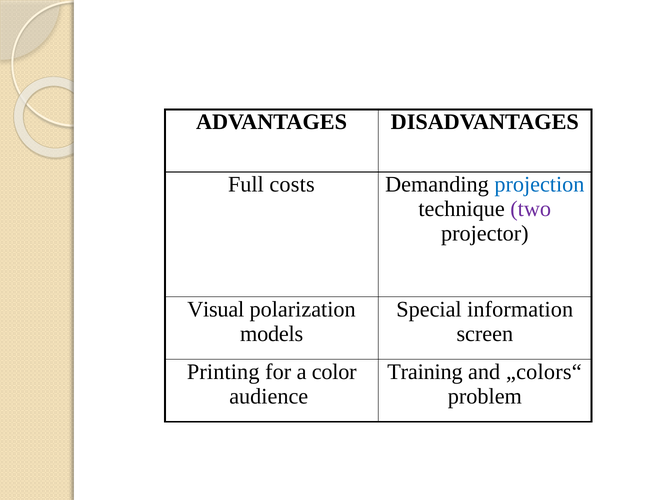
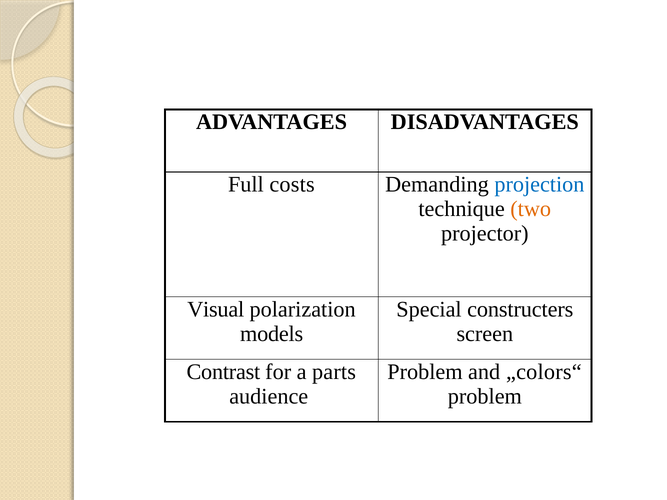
two colour: purple -> orange
information: information -> constructers
Printing: Printing -> Contrast
color: color -> parts
Training at (425, 372): Training -> Problem
